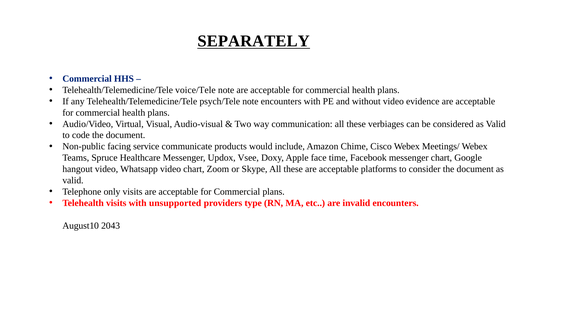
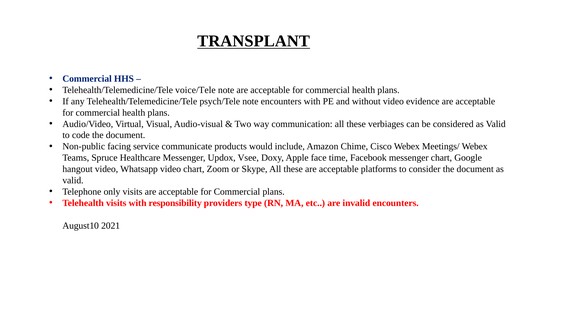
SEPARATELY: SEPARATELY -> TRANSPLANT
unsupported: unsupported -> responsibility
2043: 2043 -> 2021
